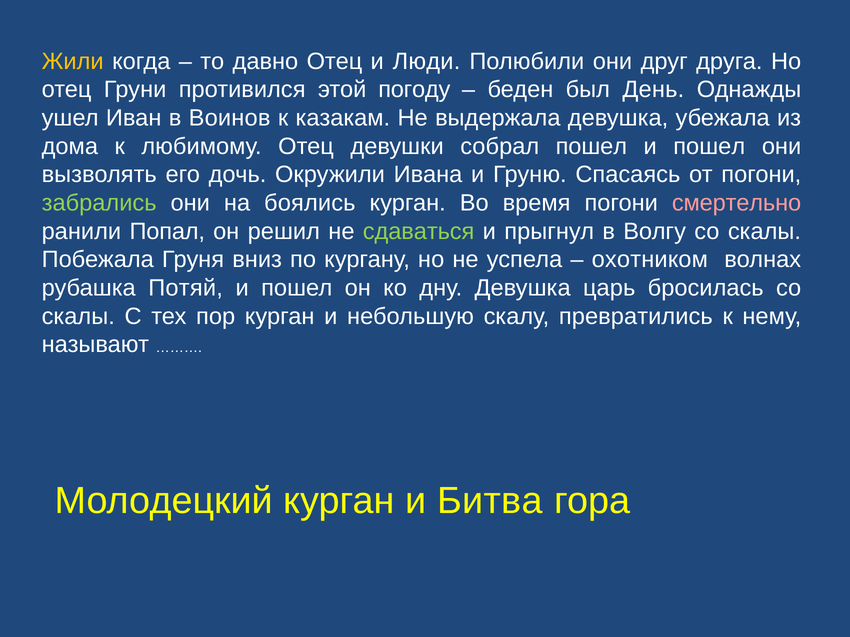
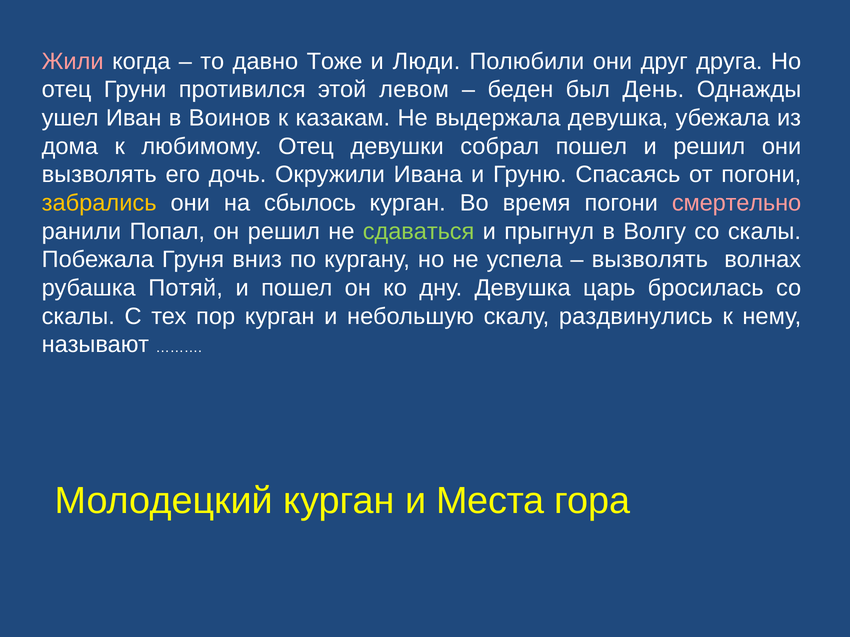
Жили colour: yellow -> pink
давно Отец: Отец -> Тоже
погоду: погоду -> левом
пошел at (709, 146): пошел -> решил
забрались colour: light green -> yellow
боялись: боялись -> сбылось
охотником at (650, 260): охотником -> вызволять
превратились: превратились -> раздвинулись
Битва: Битва -> Места
